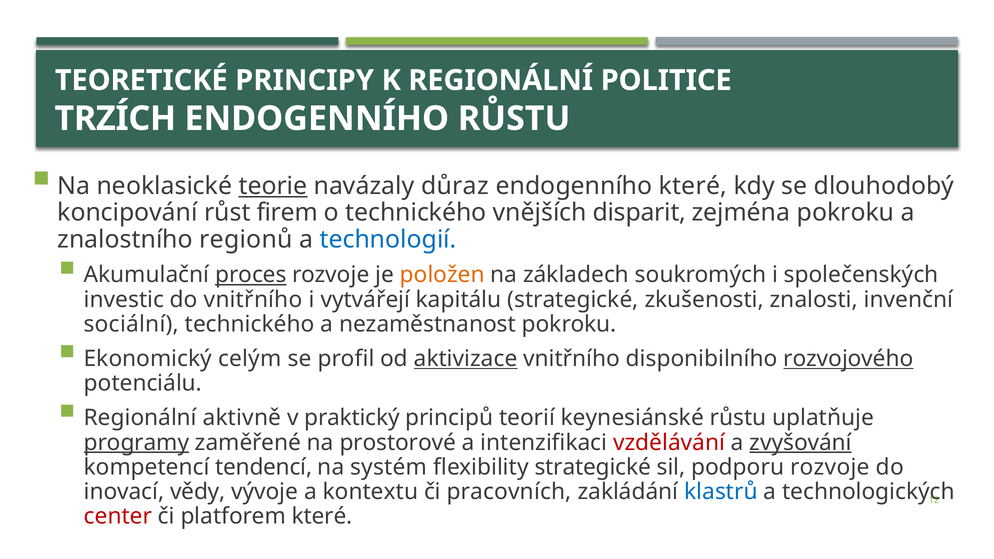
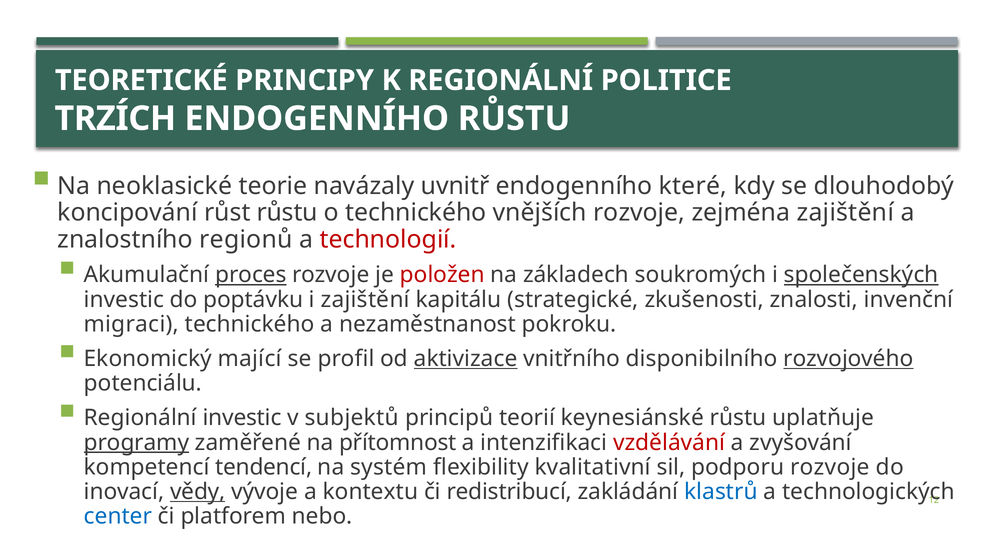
teorie underline: present -> none
důraz: důraz -> uvnitř
růst firem: firem -> růstu
vnějších disparit: disparit -> rozvoje
zejména pokroku: pokroku -> zajištění
technologií colour: blue -> red
položen colour: orange -> red
společenských underline: none -> present
do vnitřního: vnitřního -> poptávku
i vytvářejí: vytvářejí -> zajištění
sociální: sociální -> migraci
celým: celým -> mající
Regionální aktivně: aktivně -> investic
praktický: praktický -> subjektů
prostorové: prostorové -> přítomnost
zvyšování underline: present -> none
flexibility strategické: strategické -> kvalitativní
vědy underline: none -> present
pracovních: pracovních -> redistribucí
center colour: red -> blue
platforem které: které -> nebo
